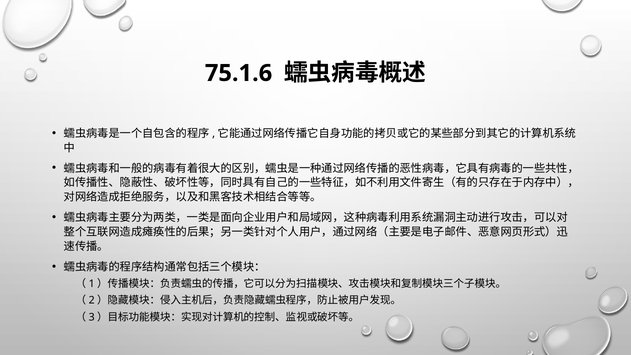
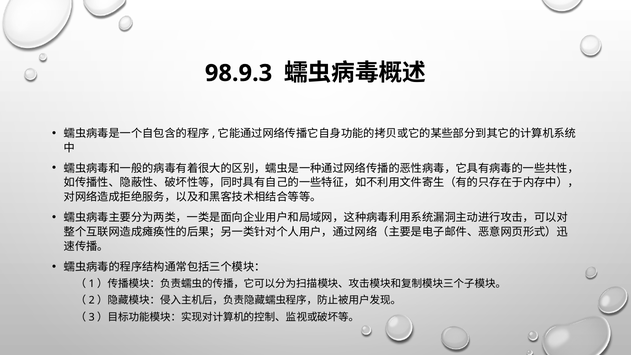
75.1.6: 75.1.6 -> 98.9.3
